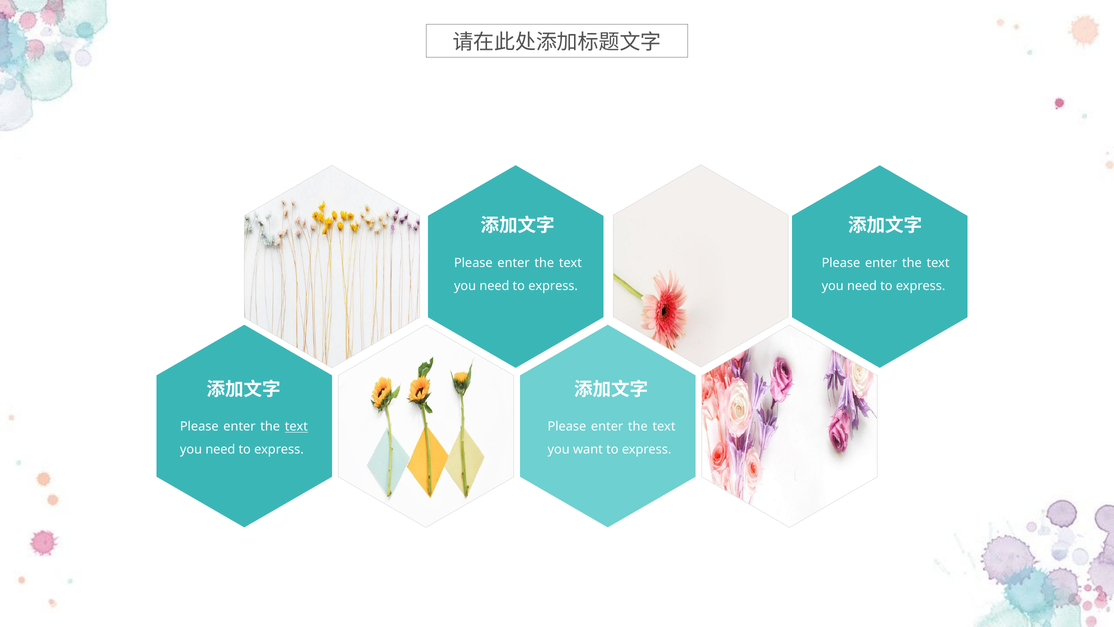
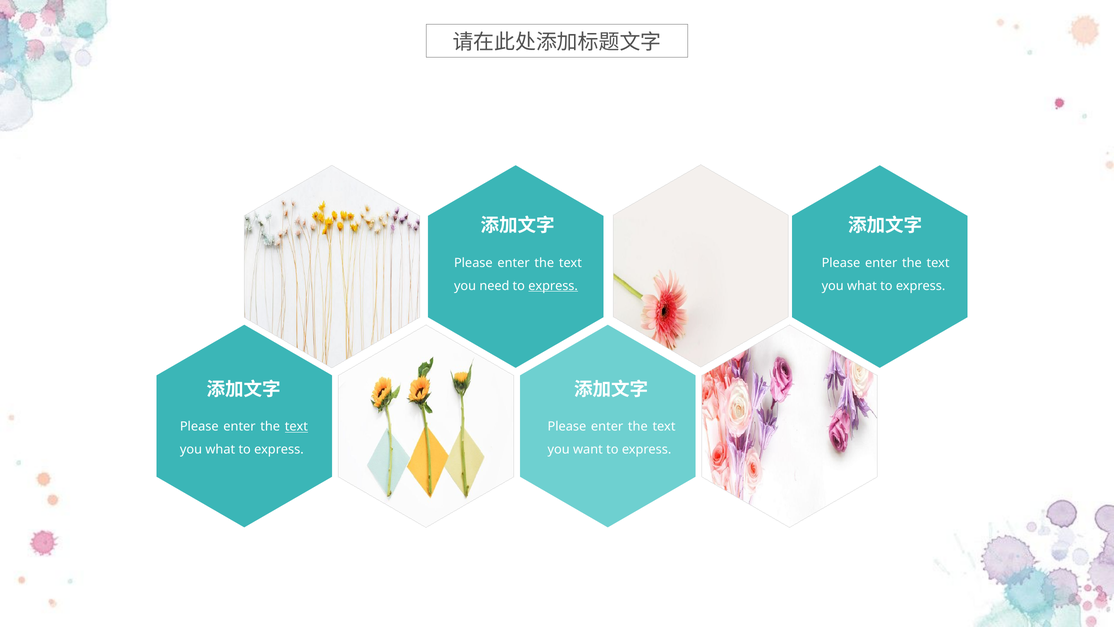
express at (553, 286) underline: none -> present
need at (862, 286): need -> what
need at (220, 449): need -> what
